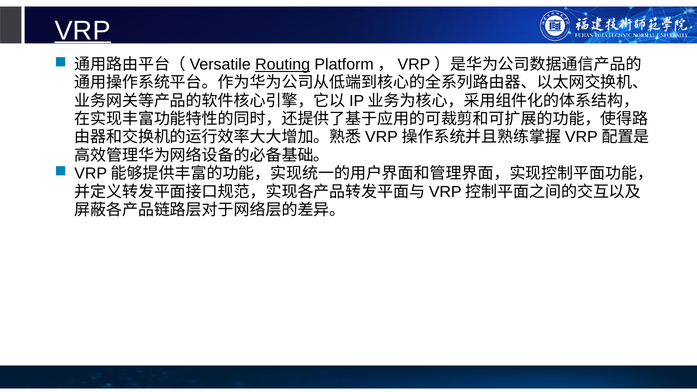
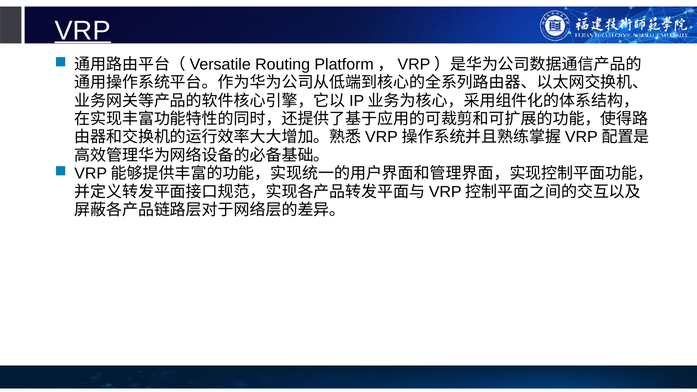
Routing underline: present -> none
